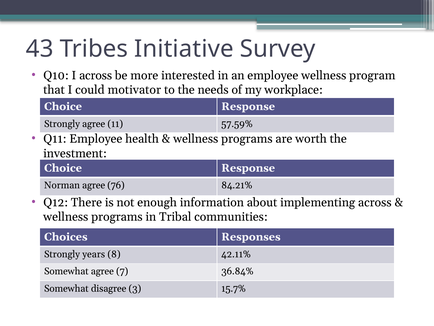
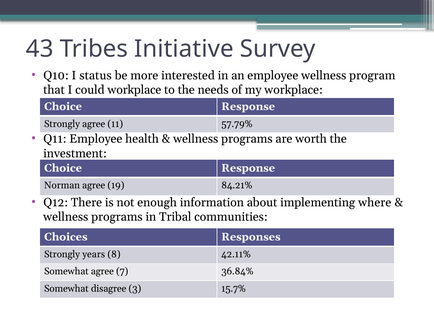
I across: across -> status
could motivator: motivator -> workplace
57.59%: 57.59% -> 57.79%
76: 76 -> 19
implementing across: across -> where
